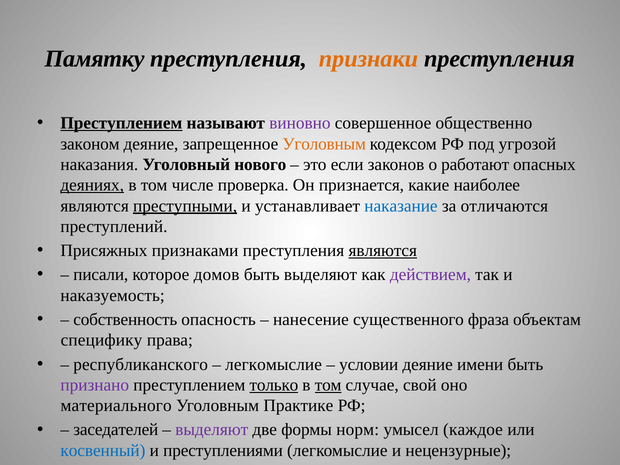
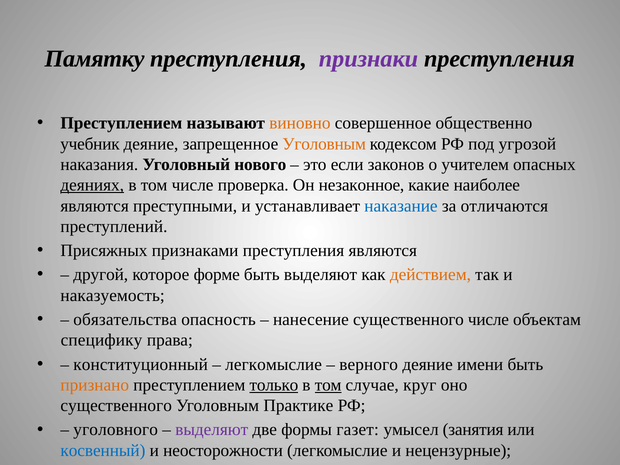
признаки colour: orange -> purple
Преступлением at (121, 123) underline: present -> none
виновно colour: purple -> orange
законом: законом -> учебник
работают: работают -> учителем
признается: признается -> незаконное
преступными underline: present -> none
являются at (383, 251) underline: present -> none
писали: писали -> другой
домов: домов -> форме
действием colour: purple -> orange
собственность: собственность -> обязательства
существенного фраза: фраза -> числе
республиканского: республиканского -> конституционный
условии: условии -> верного
признано colour: purple -> orange
свой: свой -> круг
материального at (116, 406): материального -> существенного
заседателей: заседателей -> уголовного
норм: норм -> газет
умысел каждое: каждое -> занятия
преступлениями: преступлениями -> неосторожности
